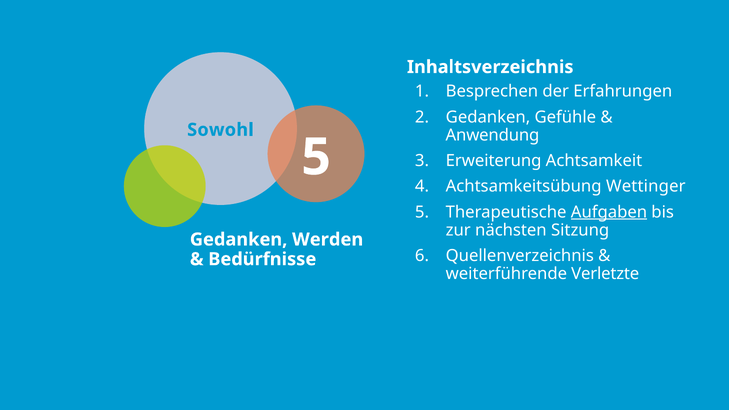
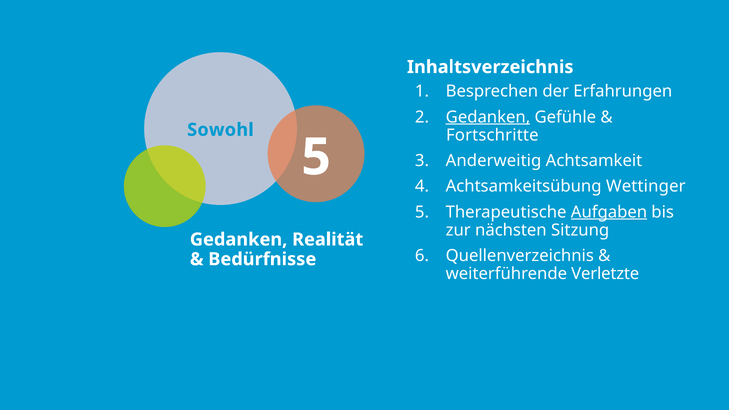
Gedanken at (488, 117) underline: none -> present
Anwendung: Anwendung -> Fortschritte
Erweiterung: Erweiterung -> Anderweitig
Werden: Werden -> Realität
